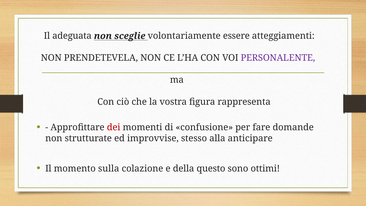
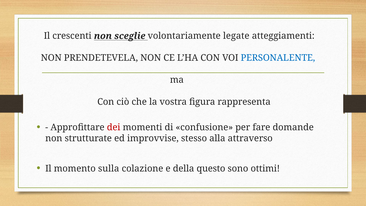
adeguata: adeguata -> crescenti
essere: essere -> legate
PERSONALENTE colour: purple -> blue
anticipare: anticipare -> attraverso
